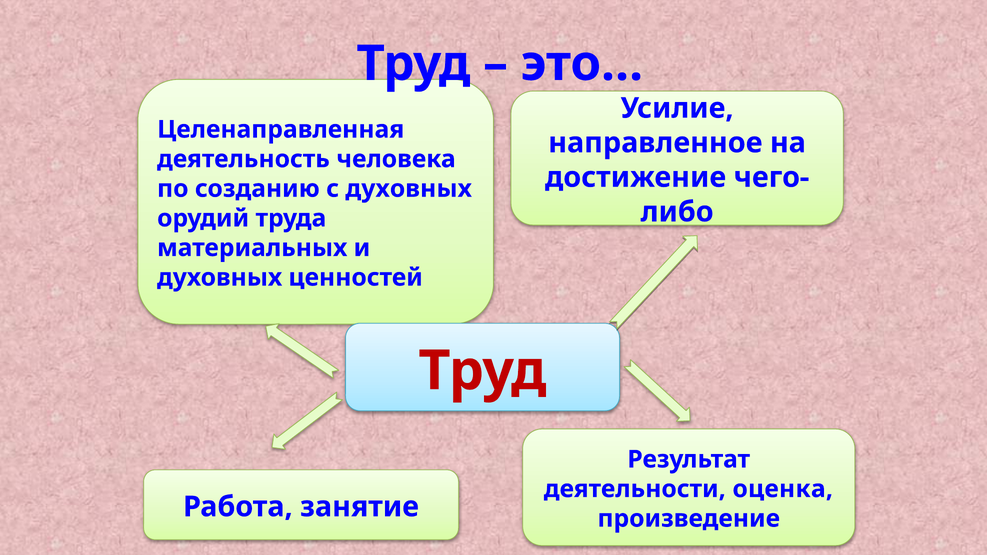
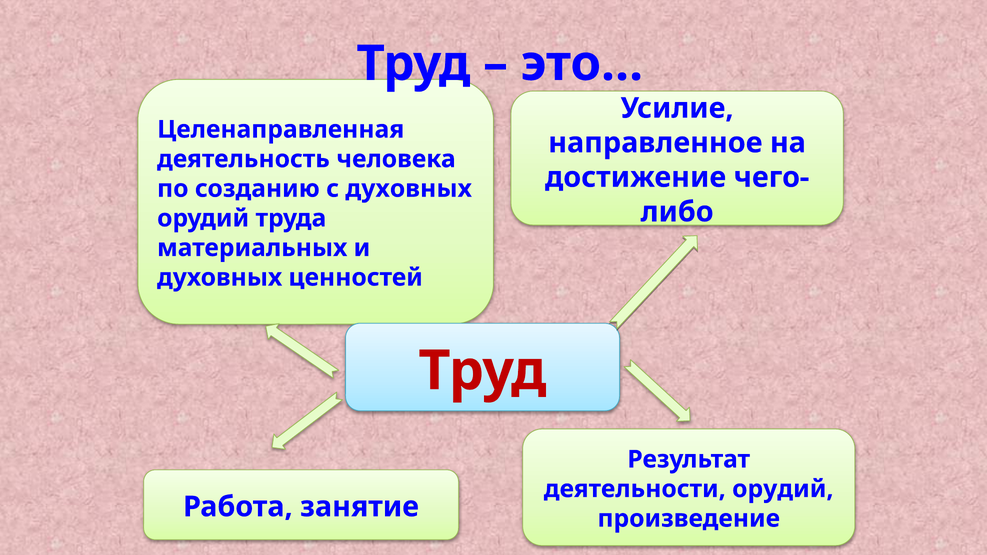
деятельности оценка: оценка -> орудий
